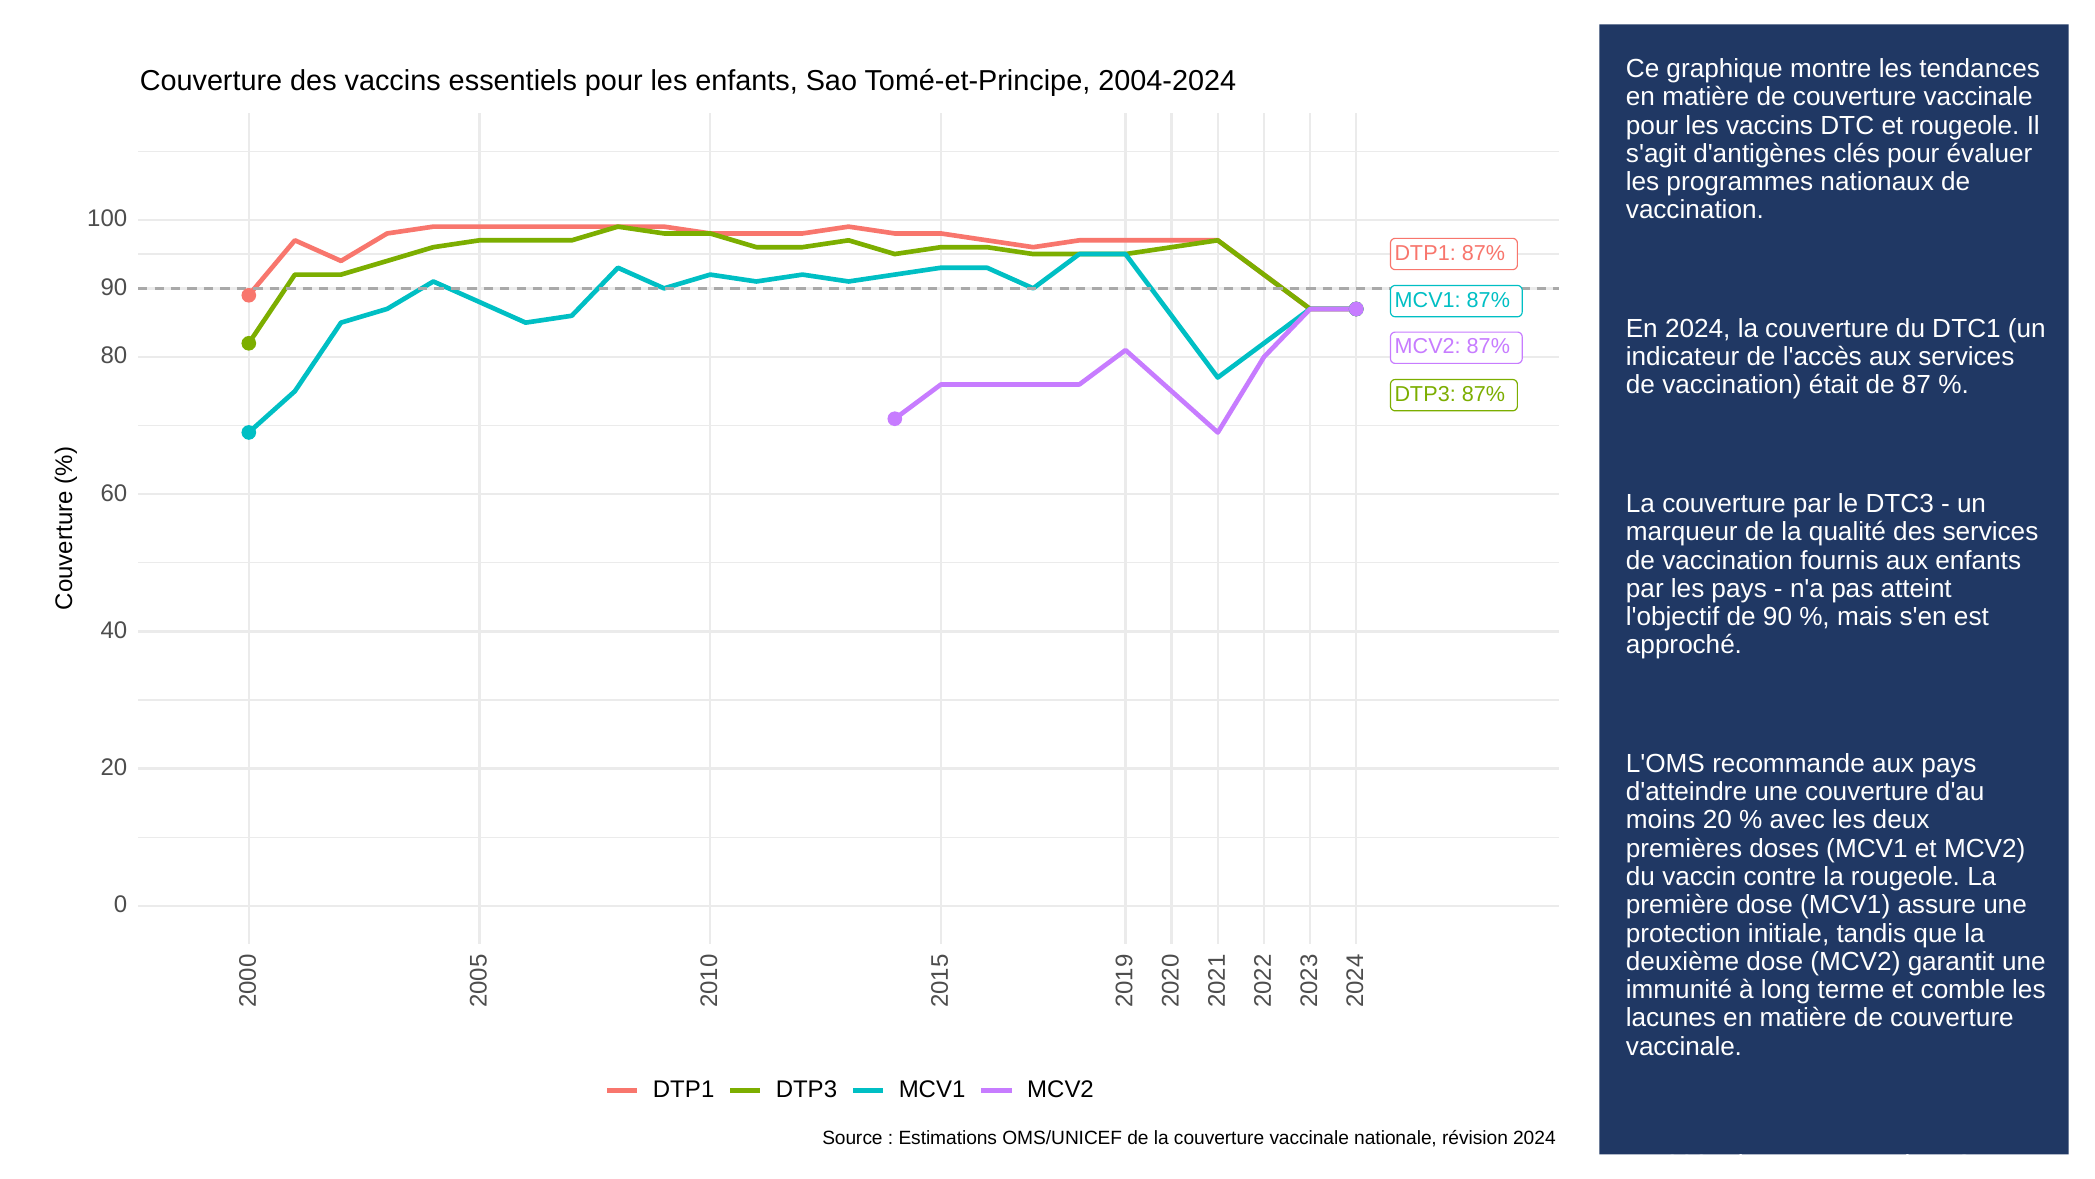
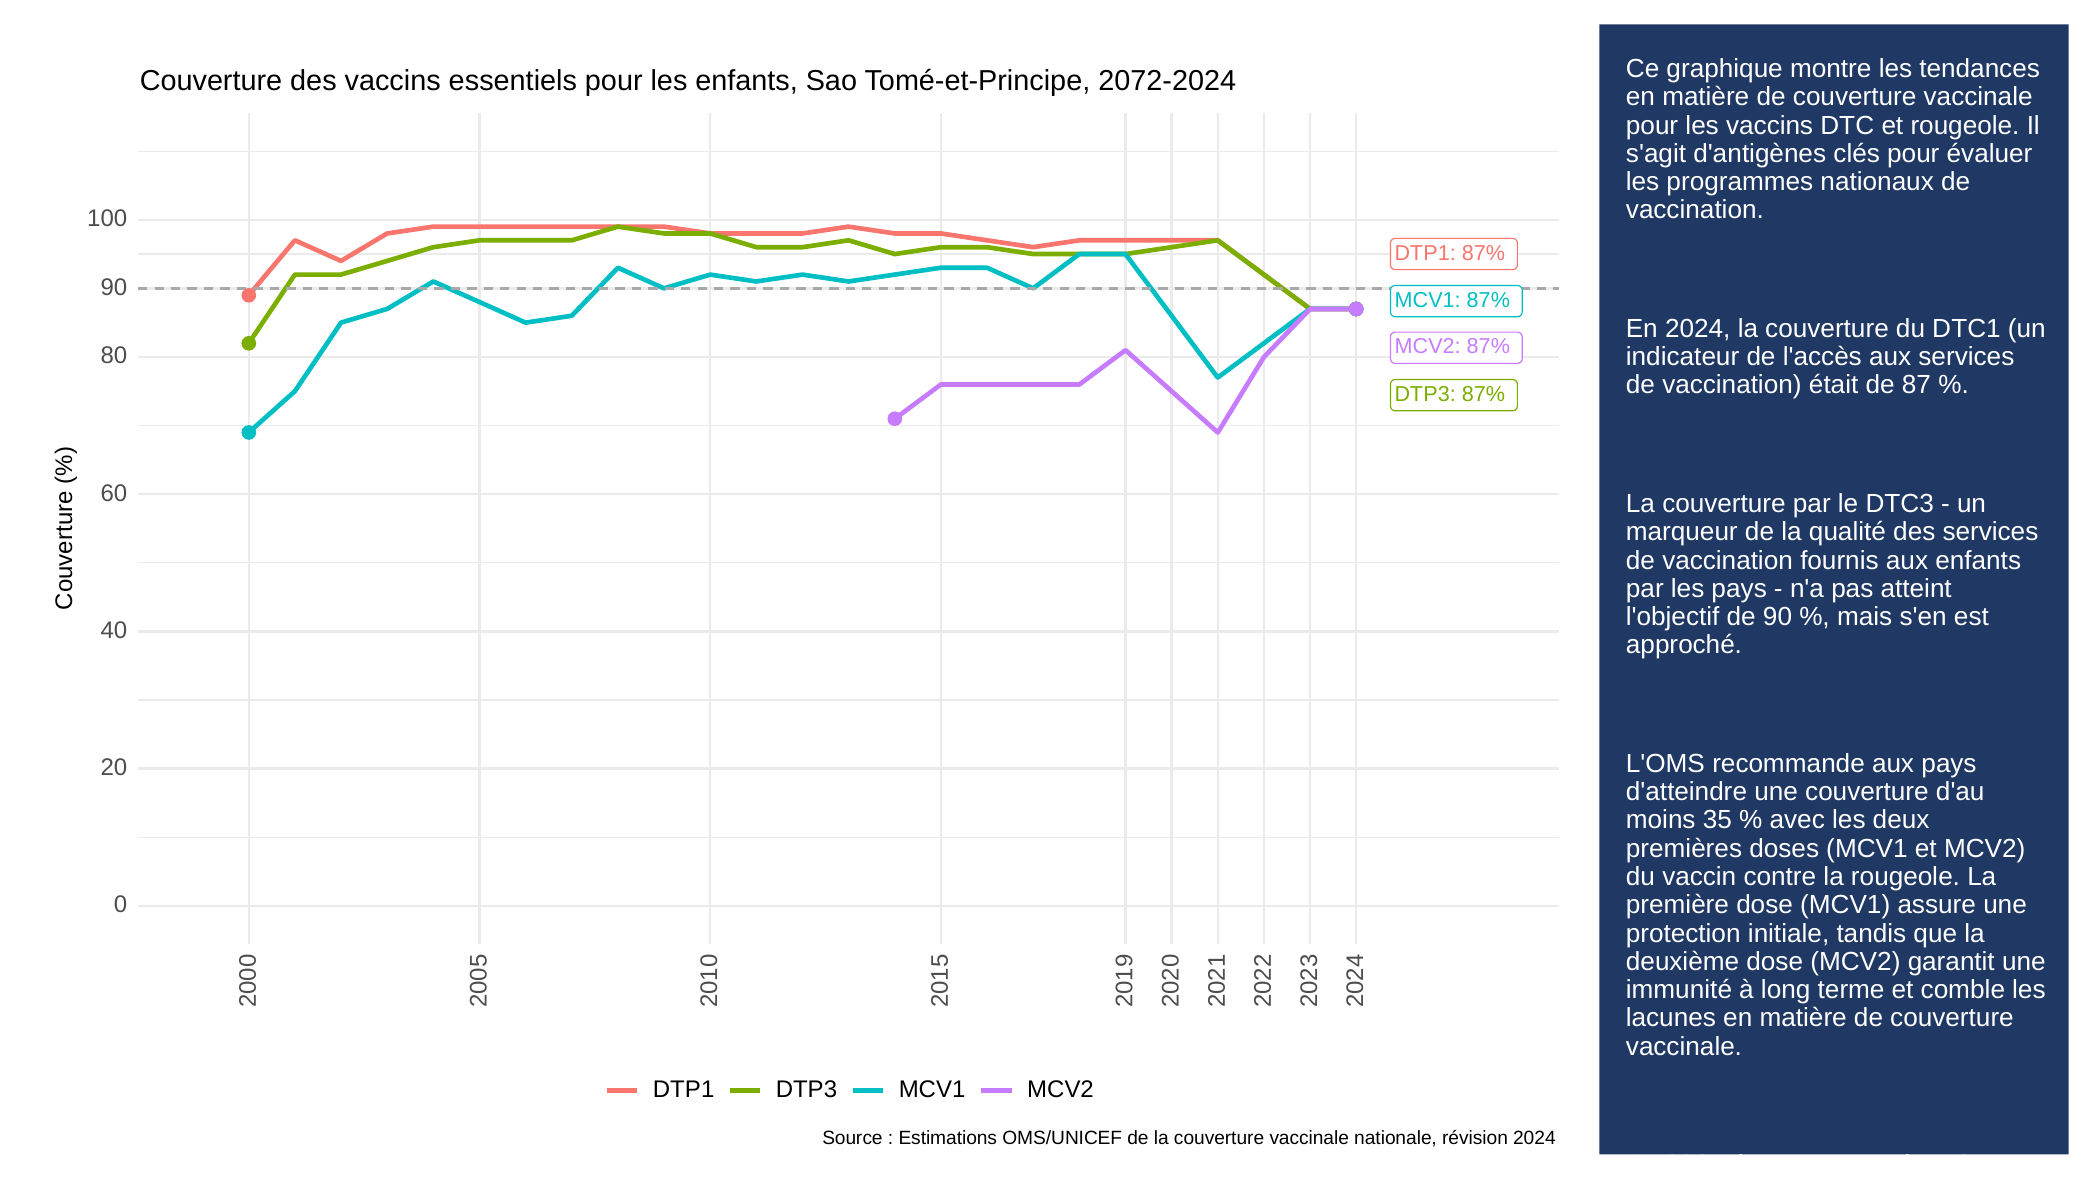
2004-2024: 2004-2024 -> 2072-2024
moins 20: 20 -> 35
